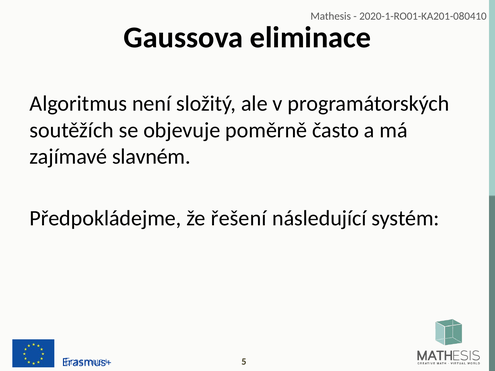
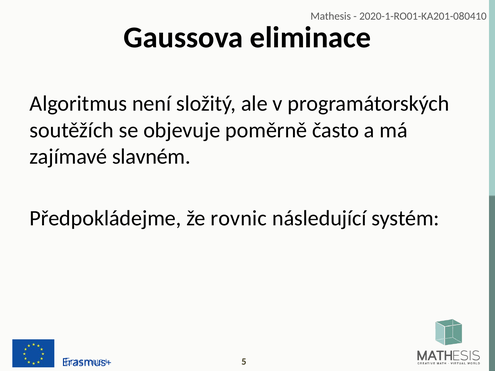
řešení: řešení -> rovnic
